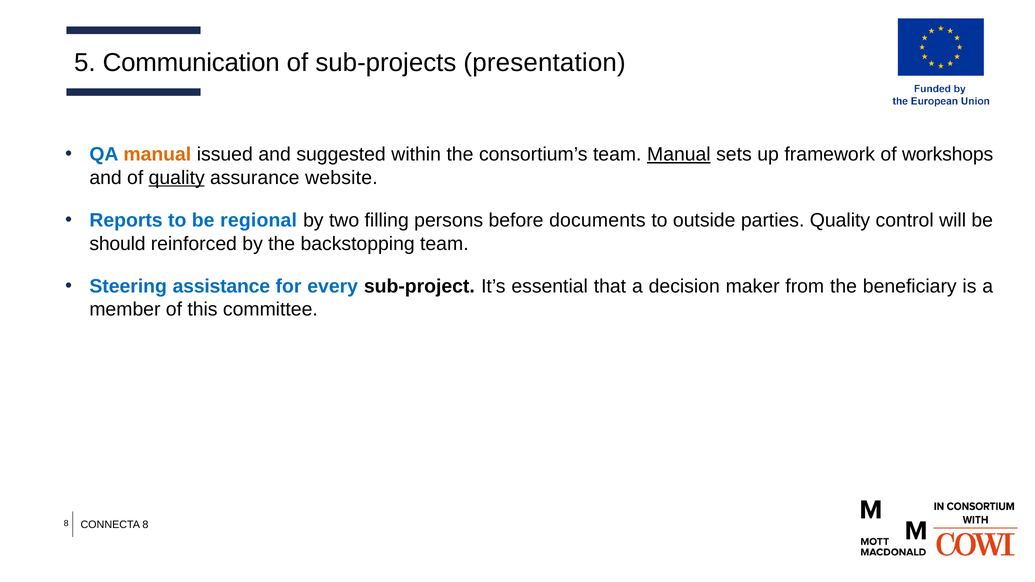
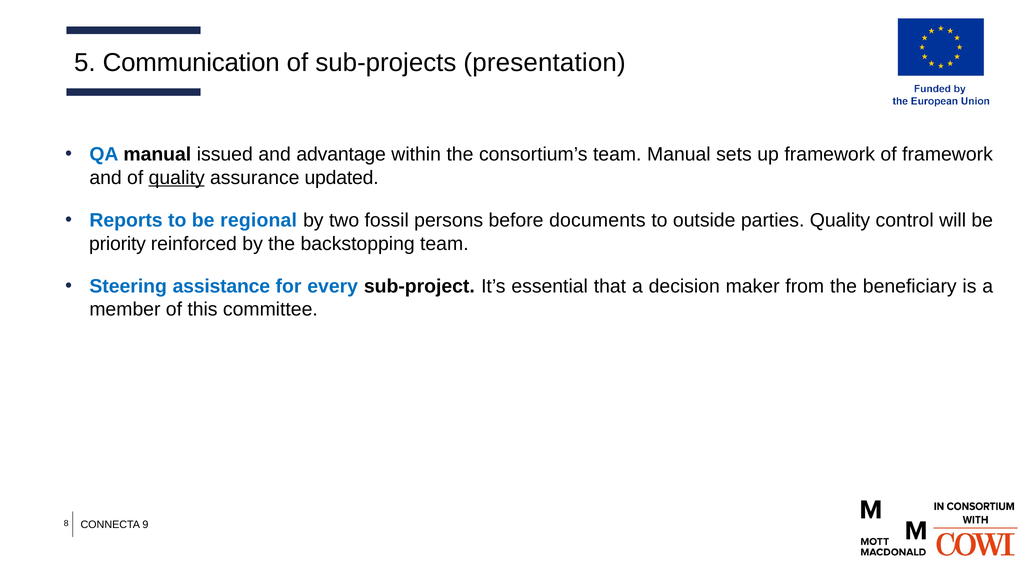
manual at (157, 154) colour: orange -> black
suggested: suggested -> advantage
Manual at (679, 154) underline: present -> none
of workshops: workshops -> framework
website: website -> updated
filling: filling -> fossil
should: should -> priority
CONNECTA 8: 8 -> 9
